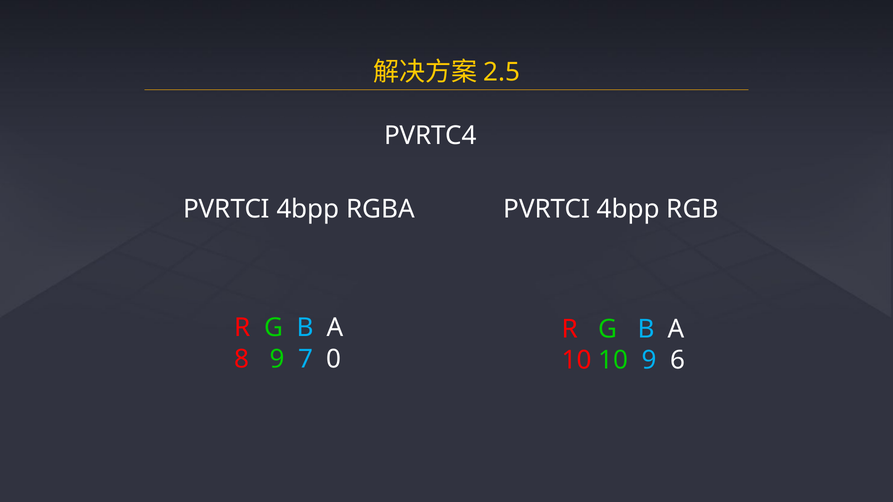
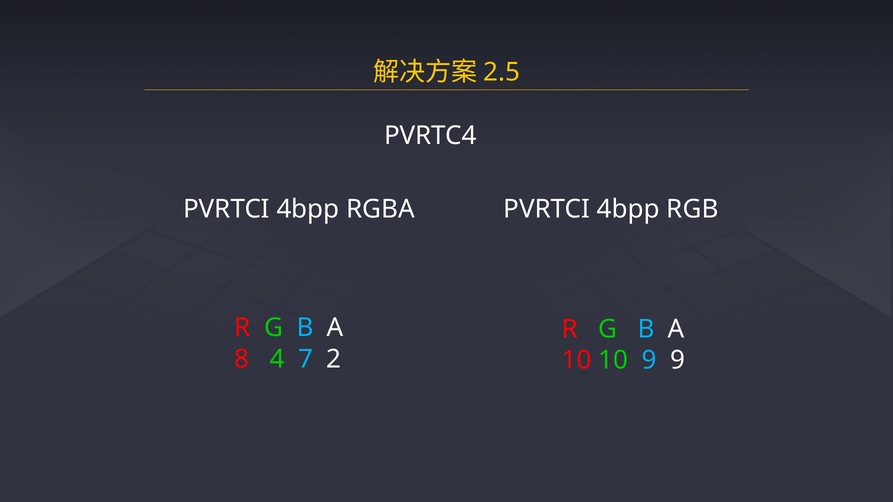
8 9: 9 -> 4
0: 0 -> 2
9 6: 6 -> 9
